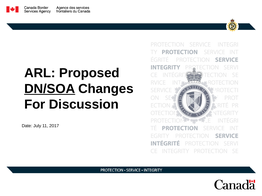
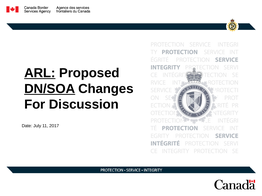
ARL underline: none -> present
